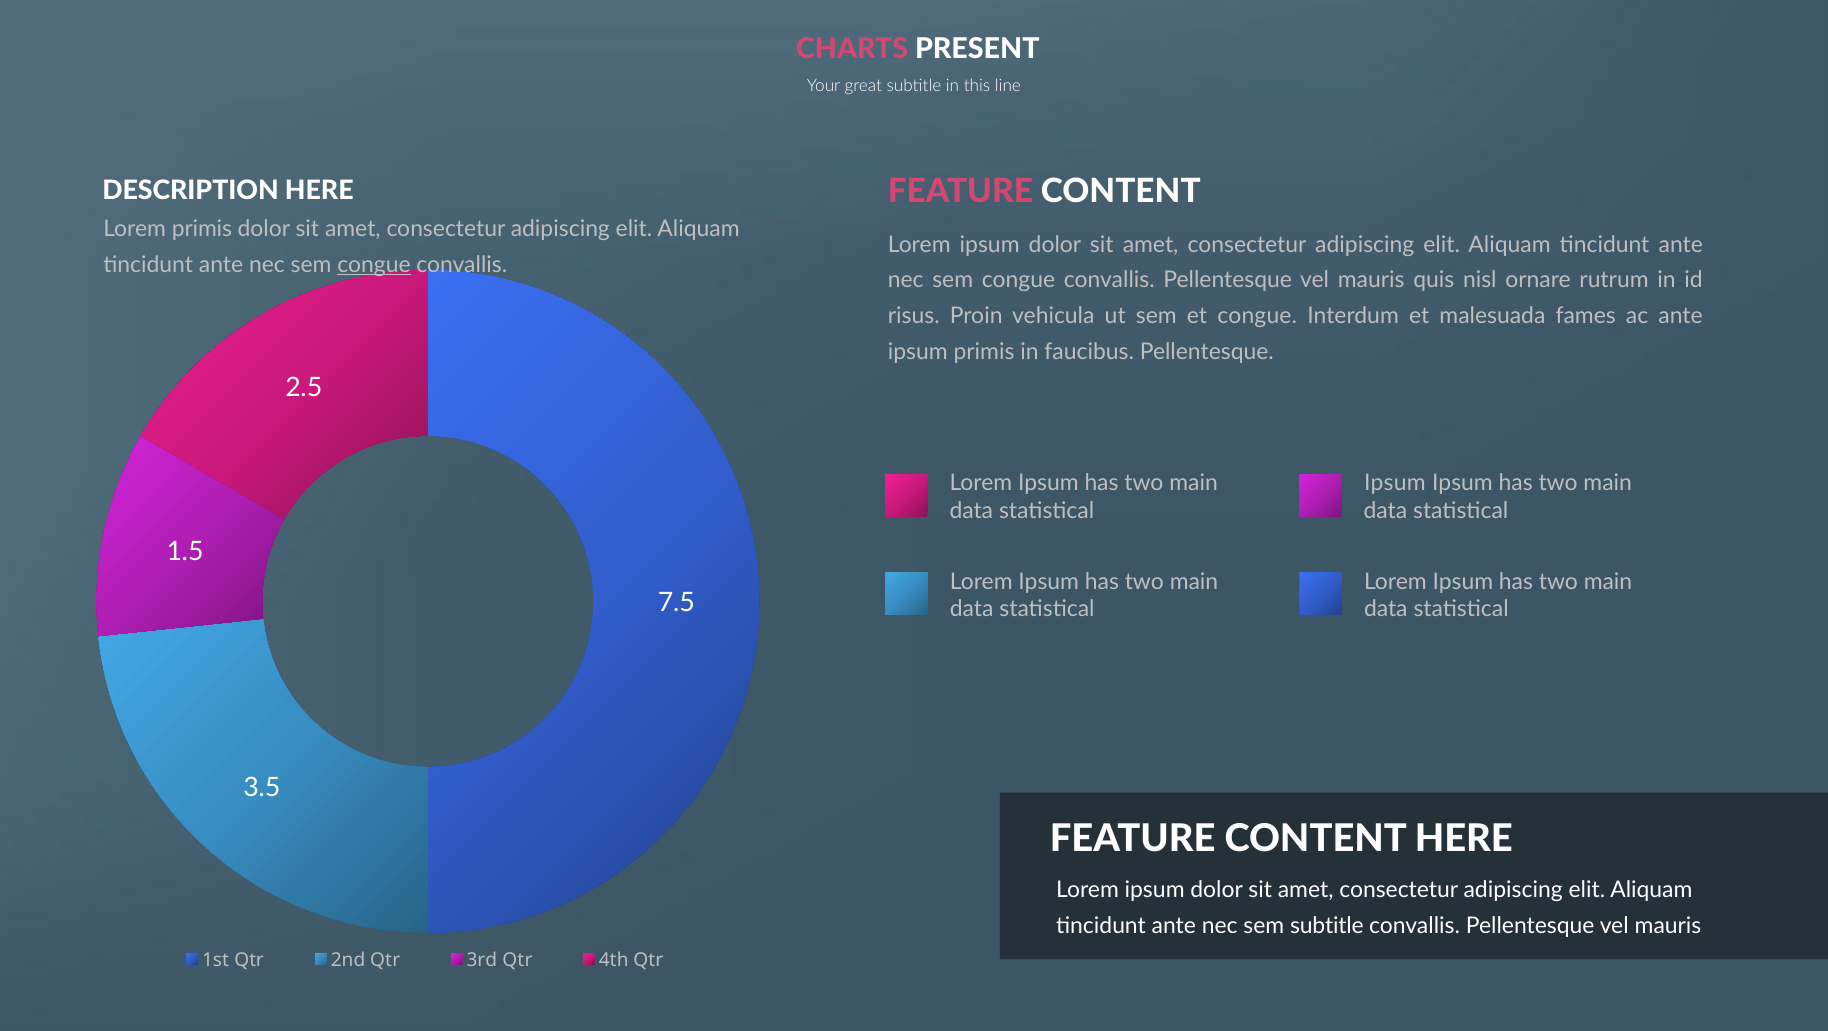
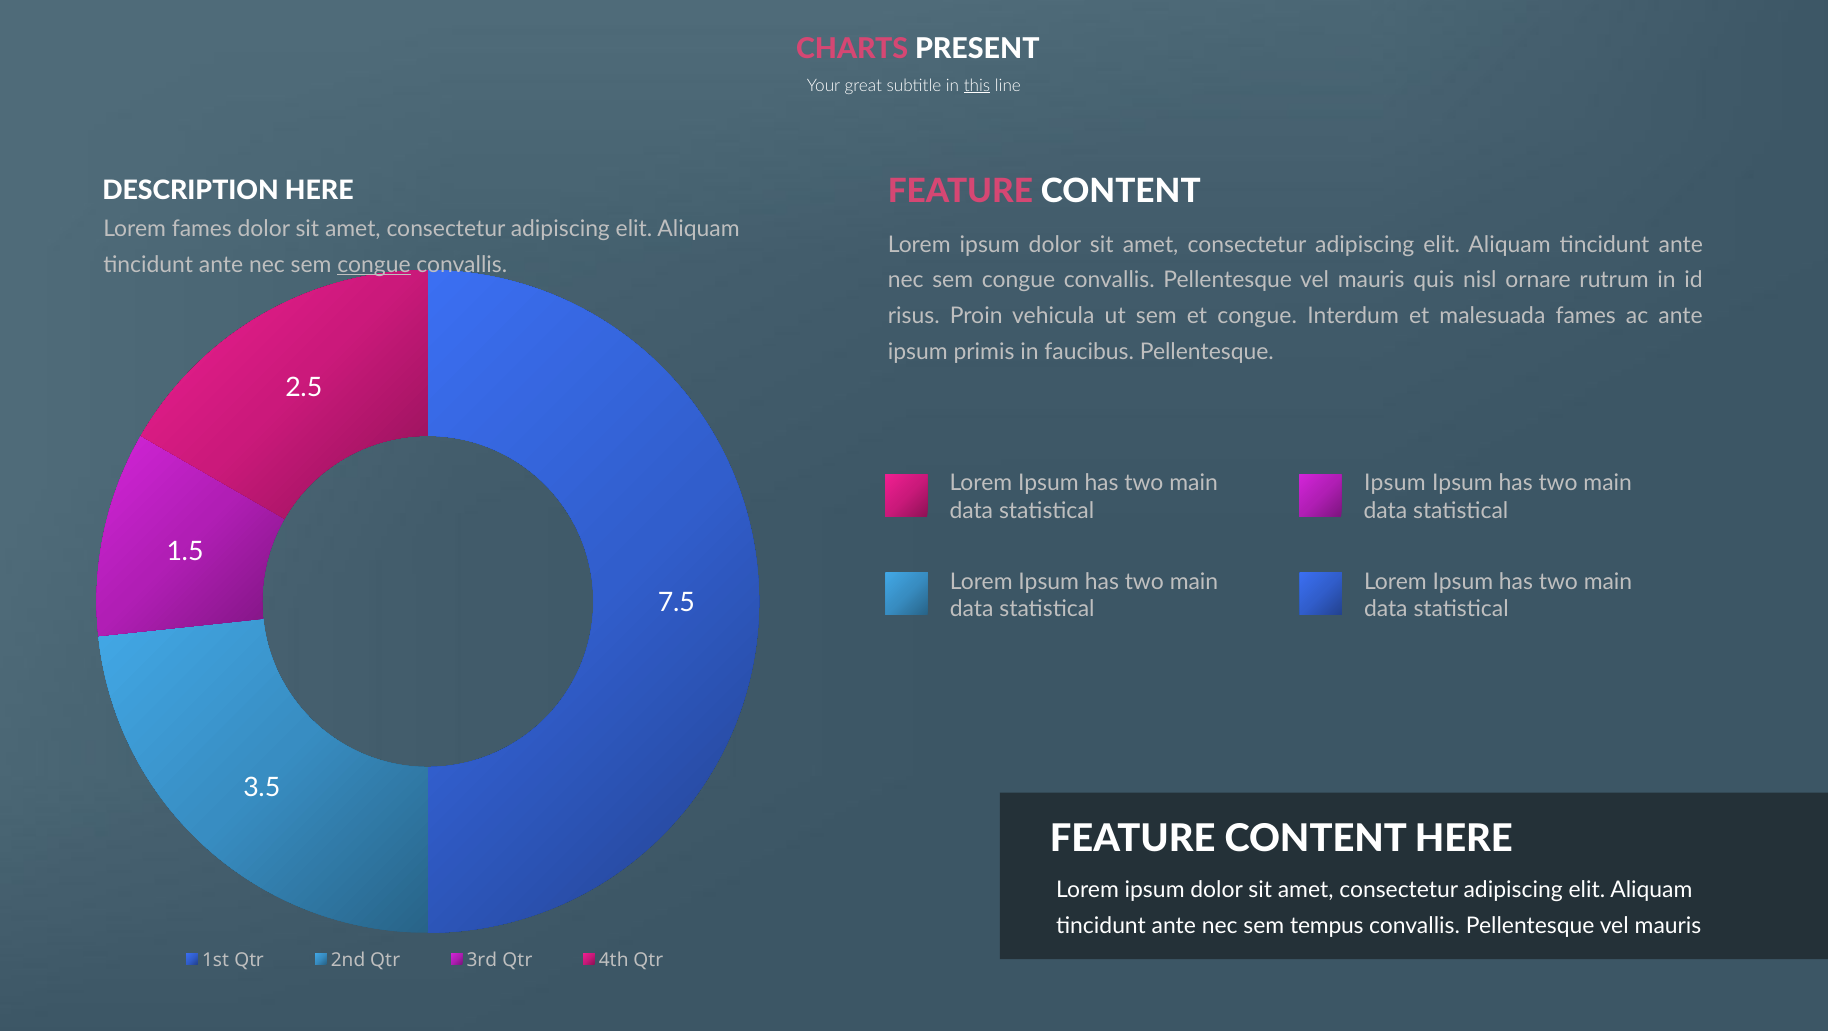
this underline: none -> present
Lorem primis: primis -> fames
sem subtitle: subtitle -> tempus
